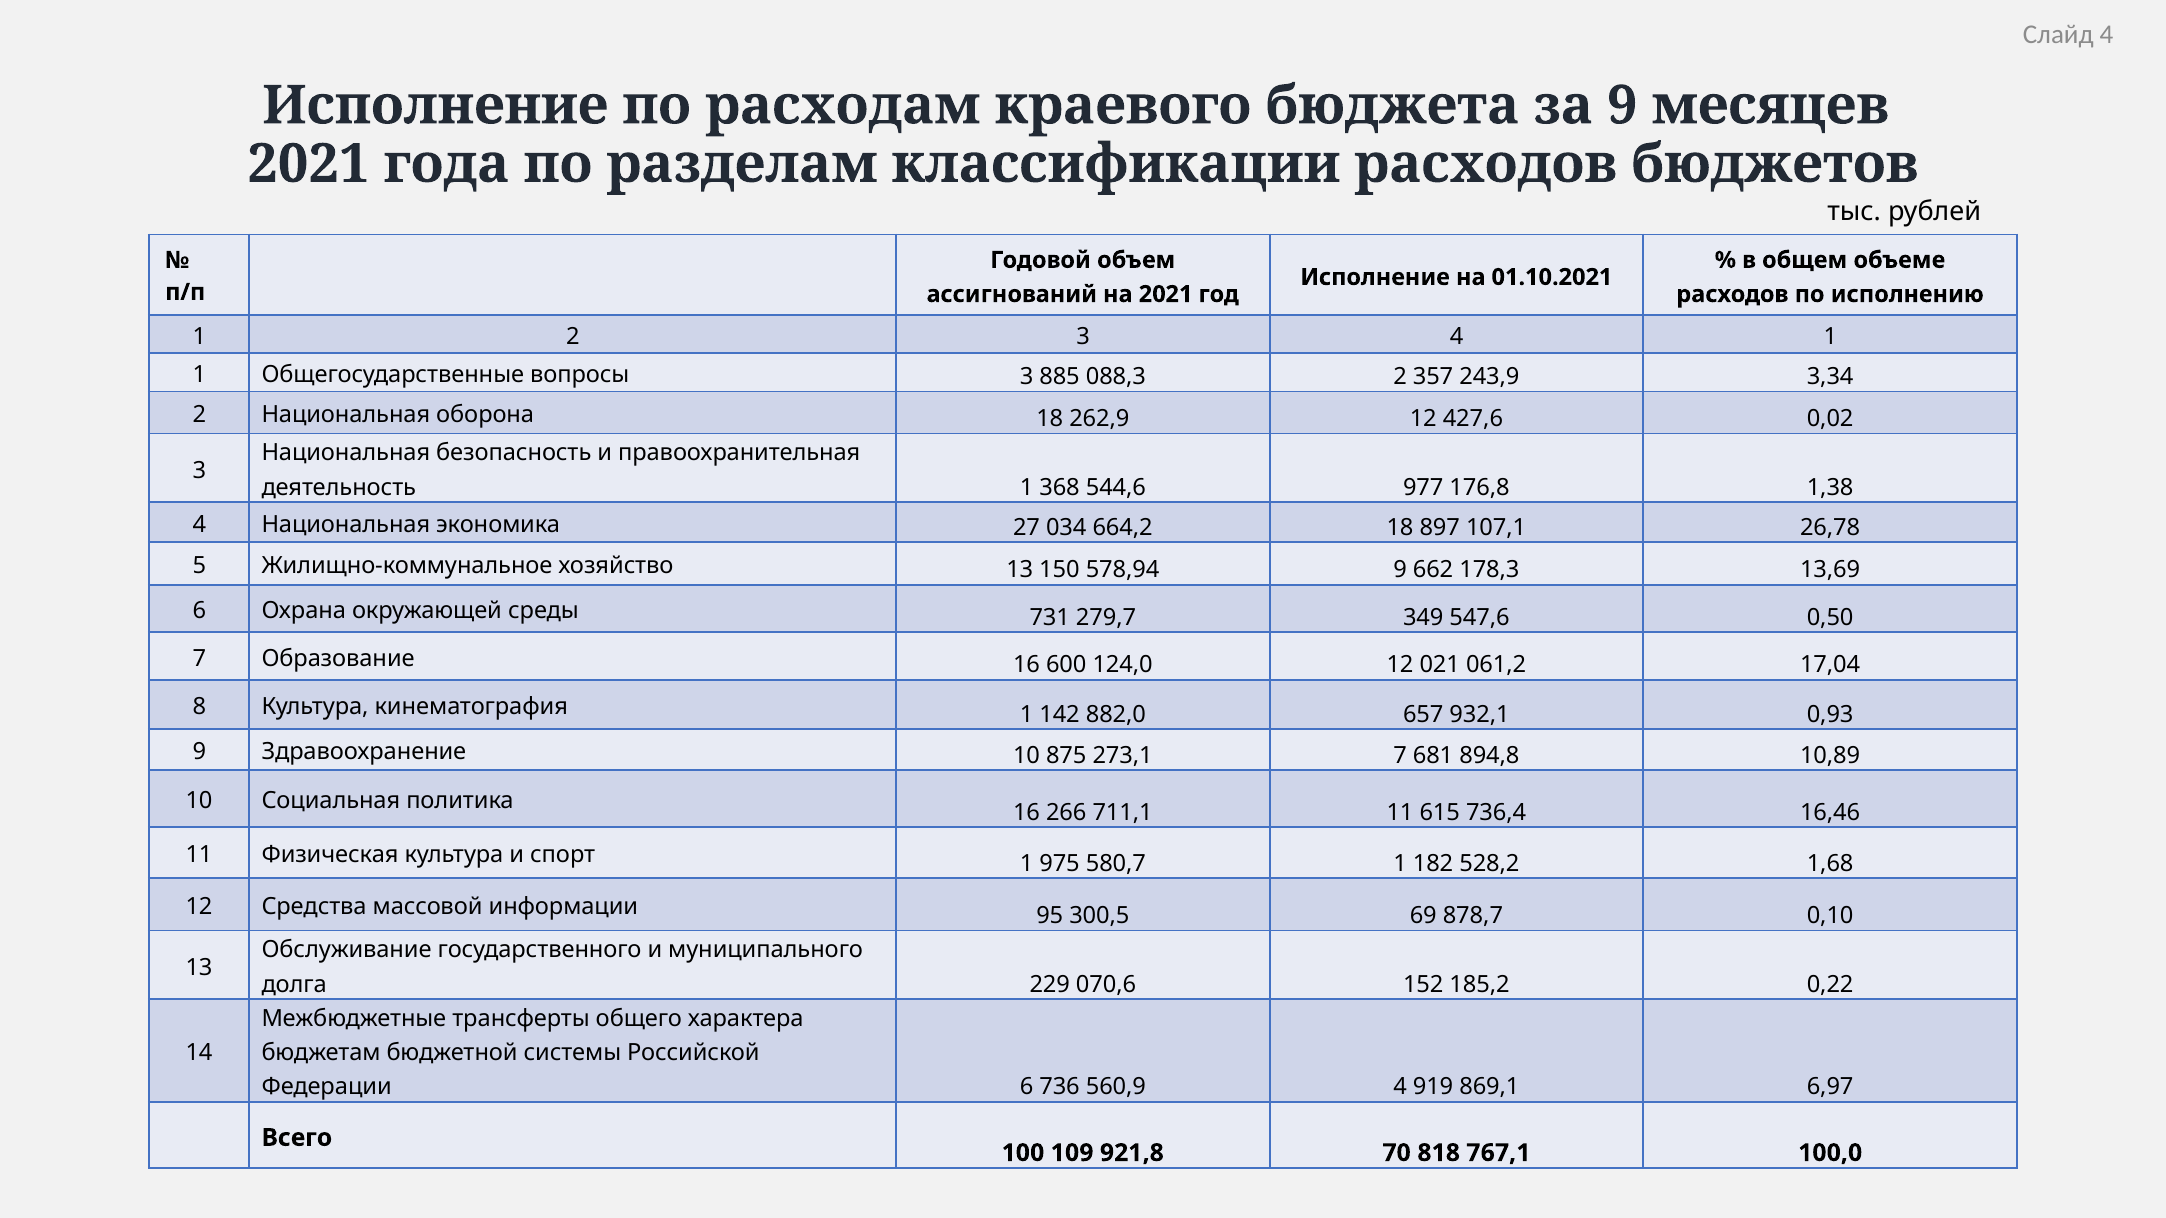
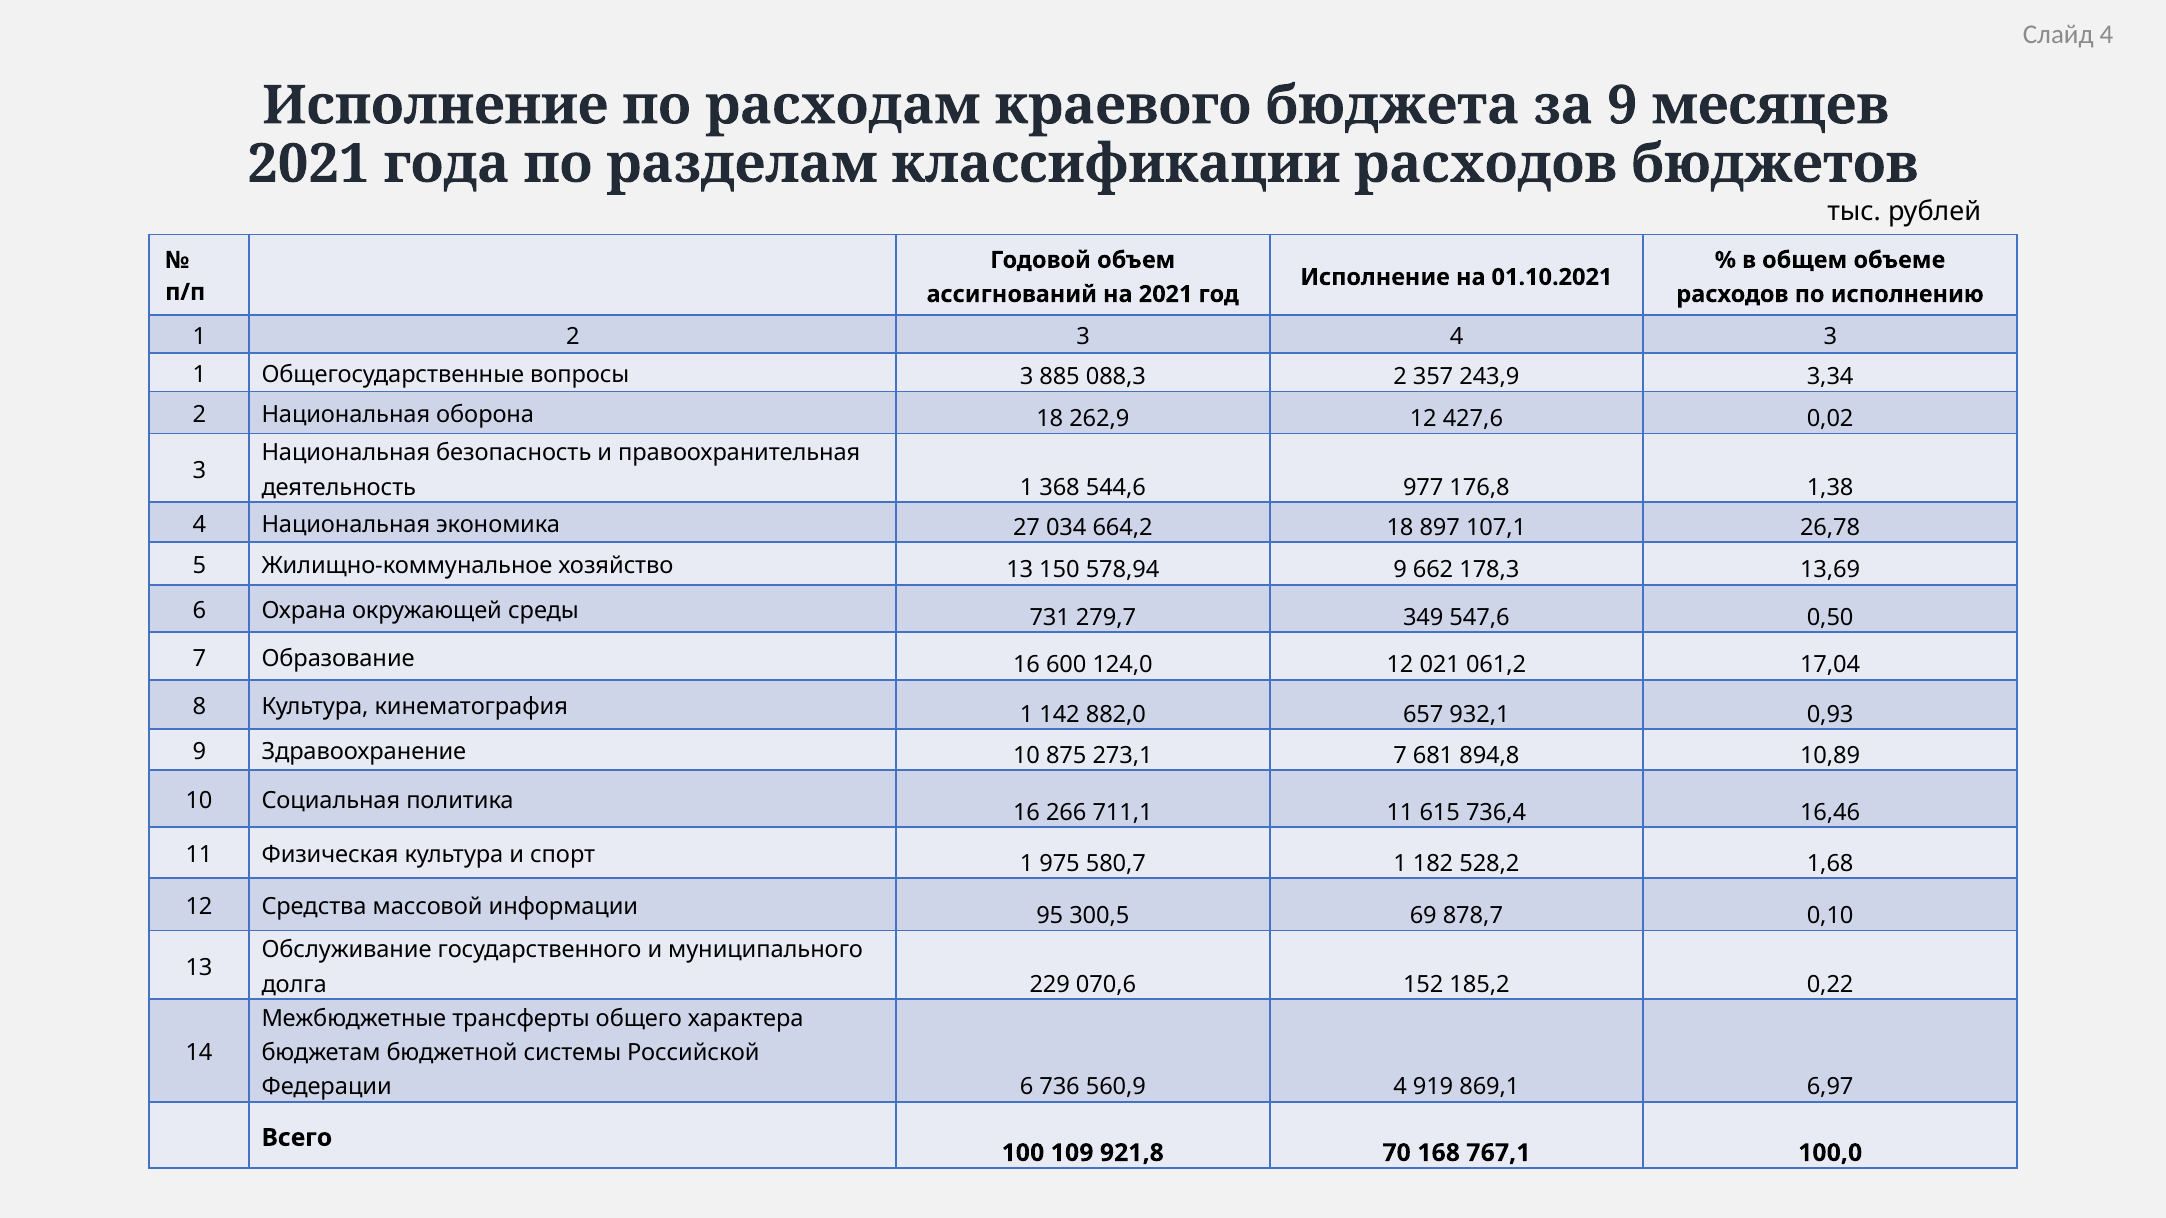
4 1: 1 -> 3
818: 818 -> 168
